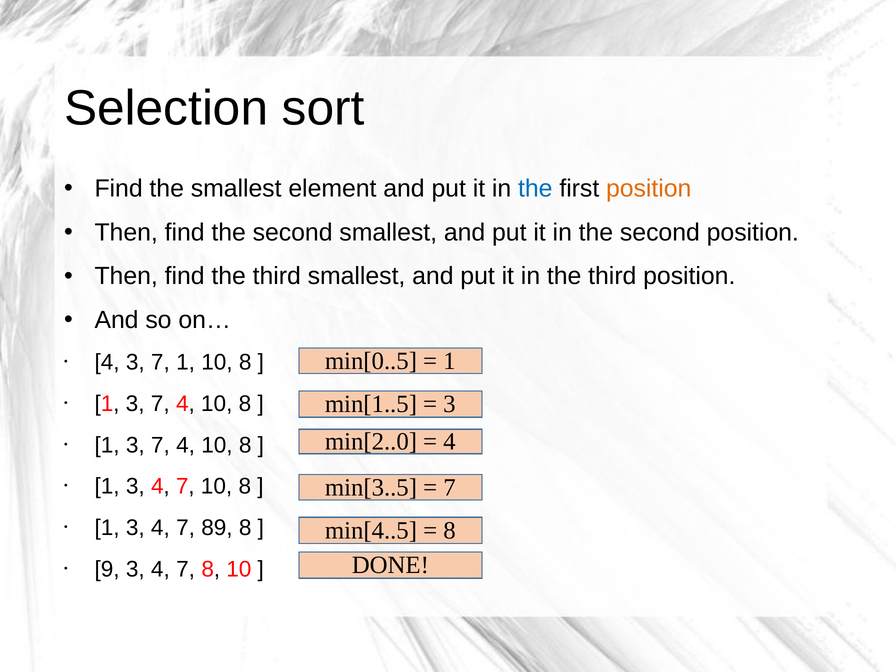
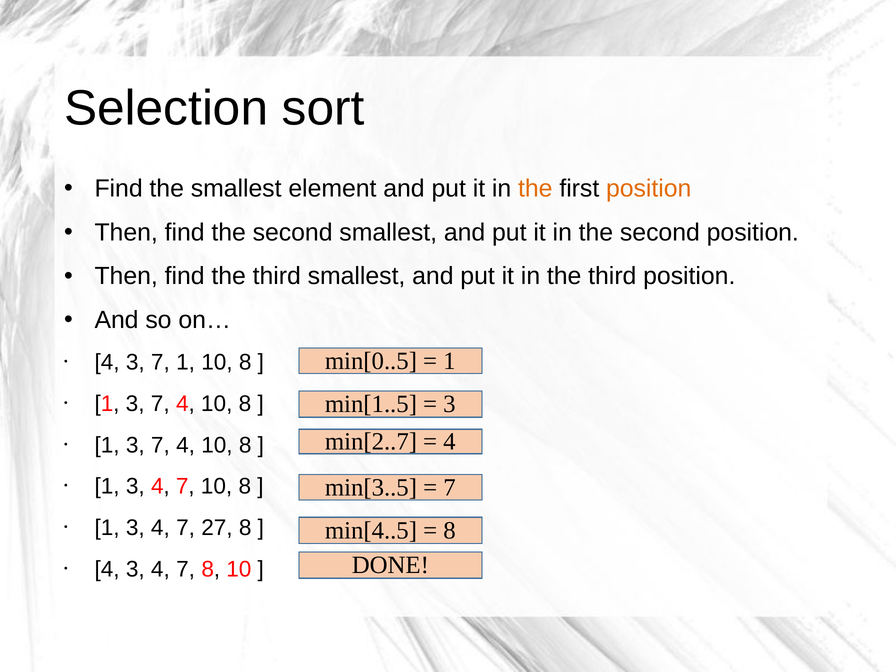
the at (535, 188) colour: blue -> orange
min[2..0: min[2..0 -> min[2..7
89: 89 -> 27
9 at (107, 569): 9 -> 4
